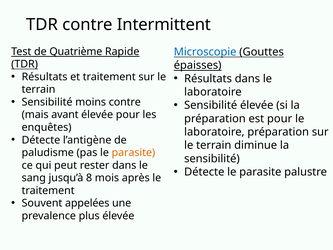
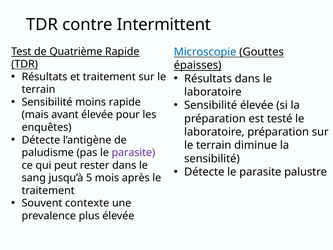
moins contre: contre -> rapide
est pour: pour -> testé
parasite at (133, 152) colour: orange -> purple
8: 8 -> 5
appelées: appelées -> contexte
